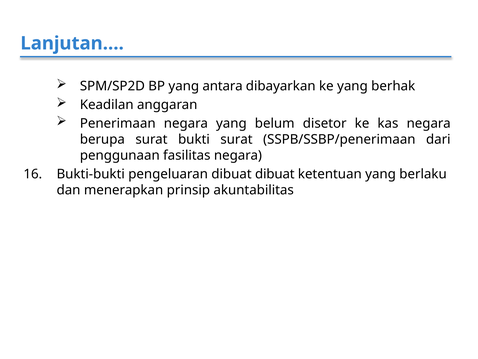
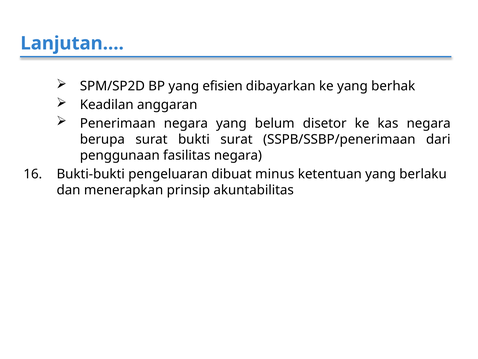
antara: antara -> efisien
dibuat dibuat: dibuat -> minus
